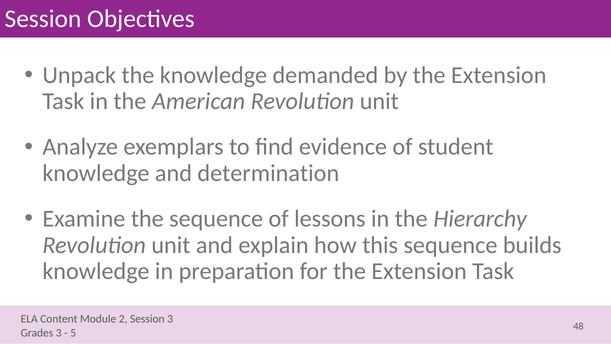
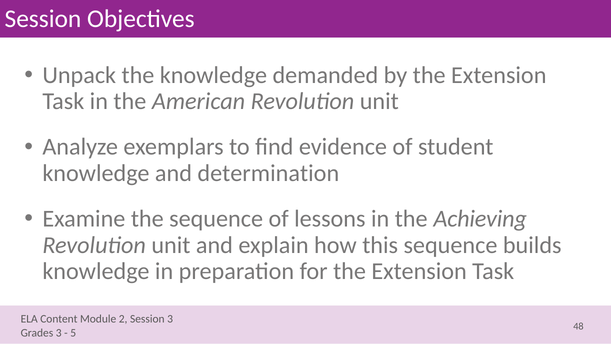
Hierarchy: Hierarchy -> Achieving
